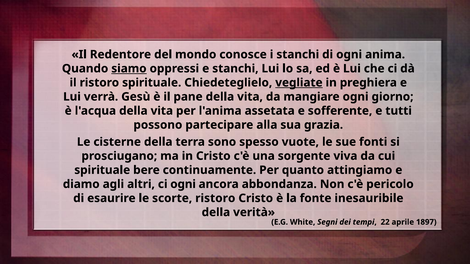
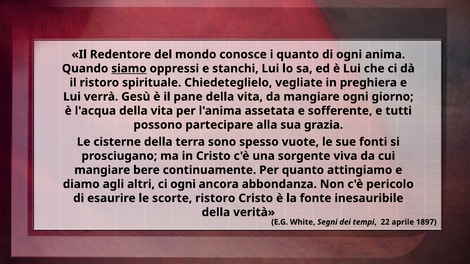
i stanchi: stanchi -> quanto
vegliate underline: present -> none
spirituale at (102, 170): spirituale -> mangiare
